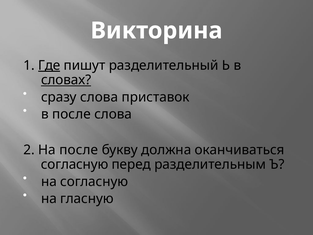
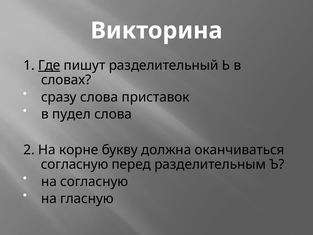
словах underline: present -> none
в после: после -> пудел
На после: после -> корне
